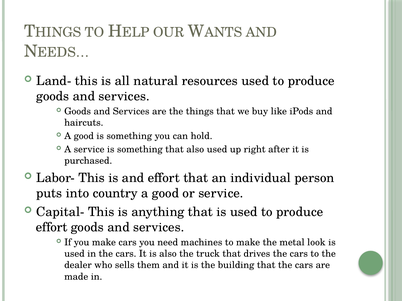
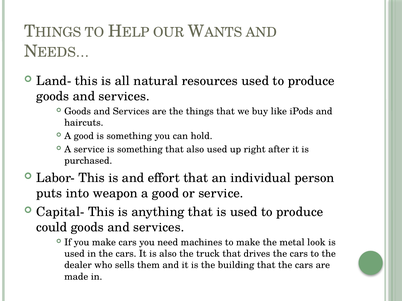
country: country -> weapon
effort at (52, 228): effort -> could
